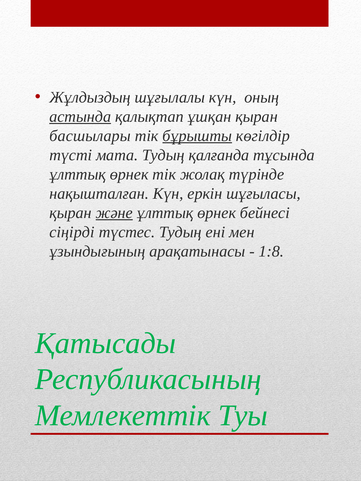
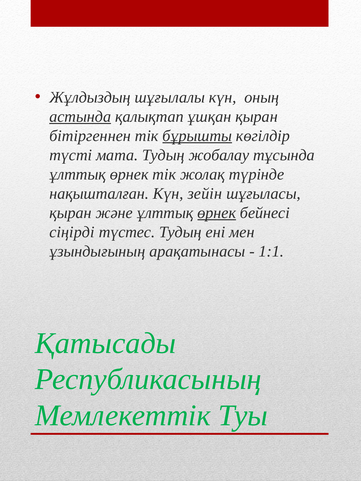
басшылары: басшылары -> бітіргеннен
қалғанда: қалғанда -> жобалау
еркін: еркін -> зейін
және underline: present -> none
өрнек at (217, 213) underline: none -> present
1:8: 1:8 -> 1:1
